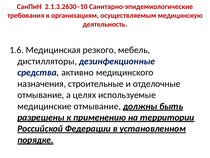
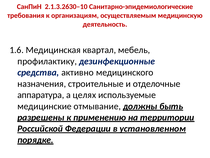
резкого: резкого -> квартал
дистилляторы: дистилляторы -> профилактику
отмывание at (41, 95): отмывание -> аппаратура
